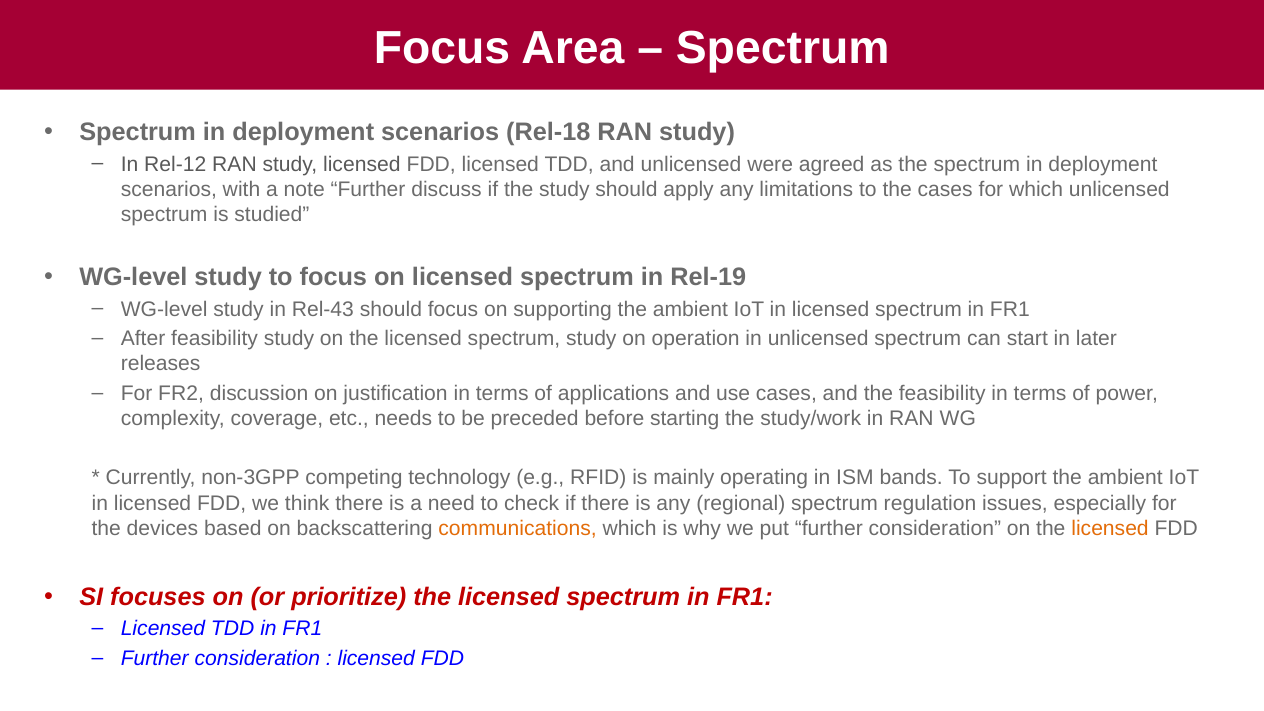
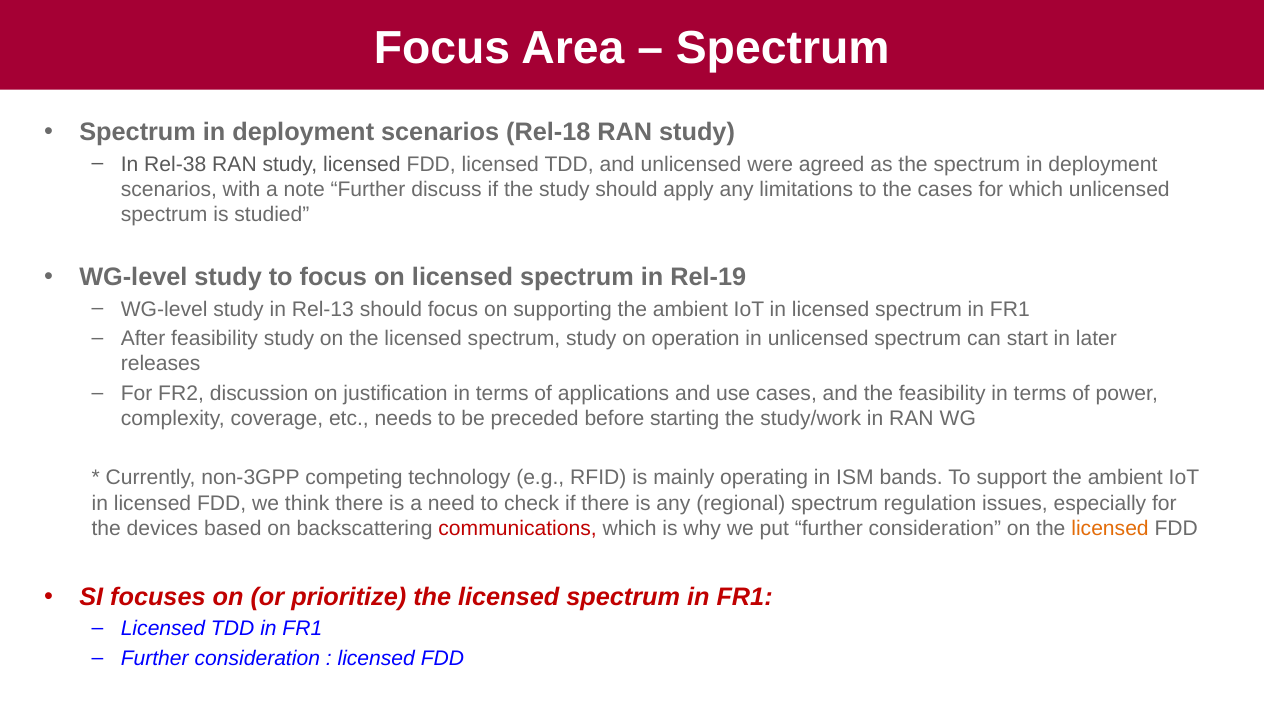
Rel-12: Rel-12 -> Rel-38
Rel-43: Rel-43 -> Rel-13
communications colour: orange -> red
